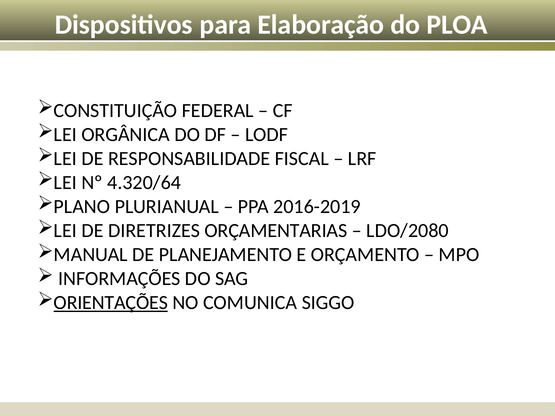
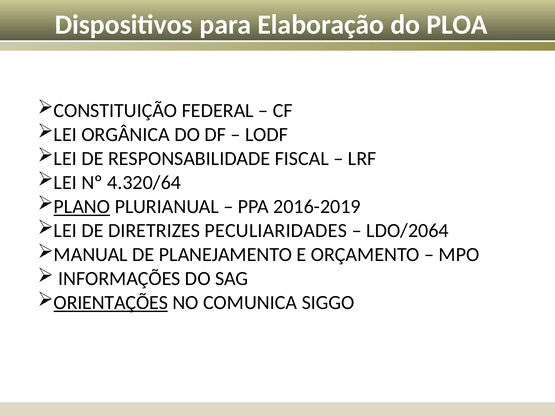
PLANO underline: none -> present
ORÇAMENTARIAS: ORÇAMENTARIAS -> PECULIARIDADES
LDO/2080: LDO/2080 -> LDO/2064
